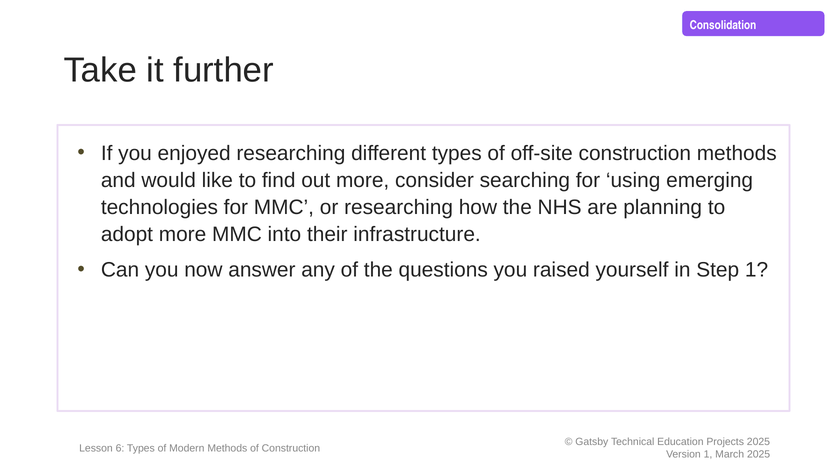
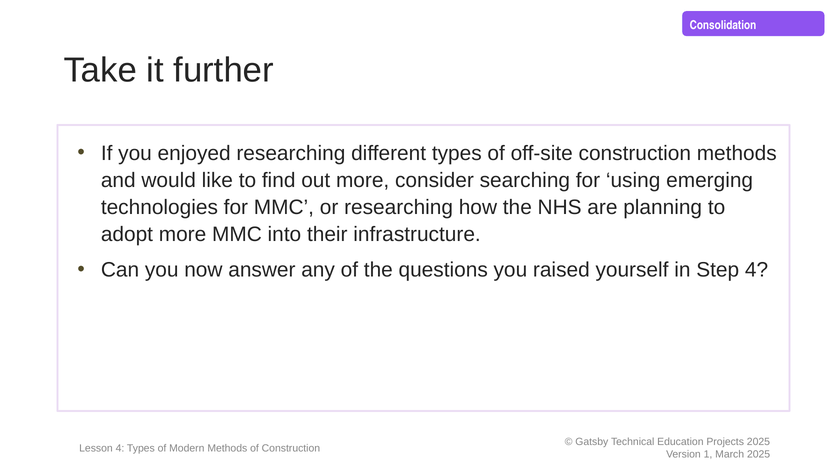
Step 1: 1 -> 4
Lesson 6: 6 -> 4
